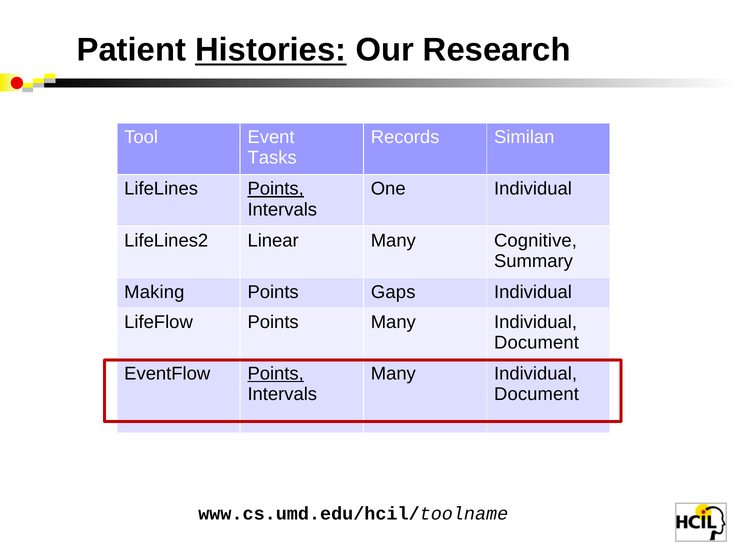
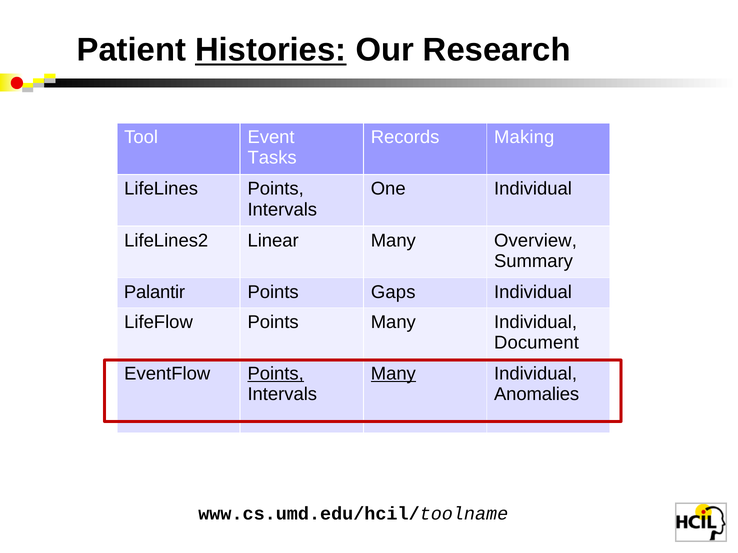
Similan: Similan -> Making
Points at (276, 189) underline: present -> none
Cognitive: Cognitive -> Overview
Making: Making -> Palantir
Many at (393, 374) underline: none -> present
Document at (537, 395): Document -> Anomalies
